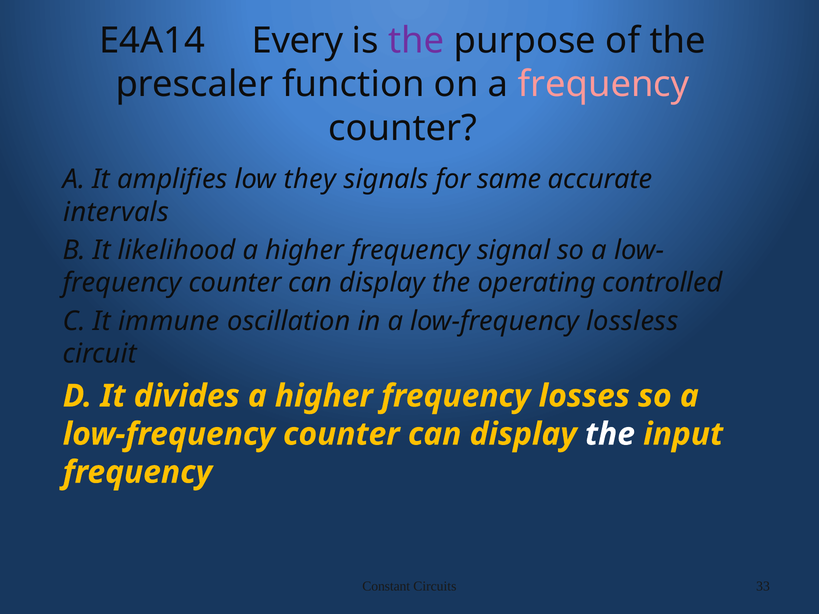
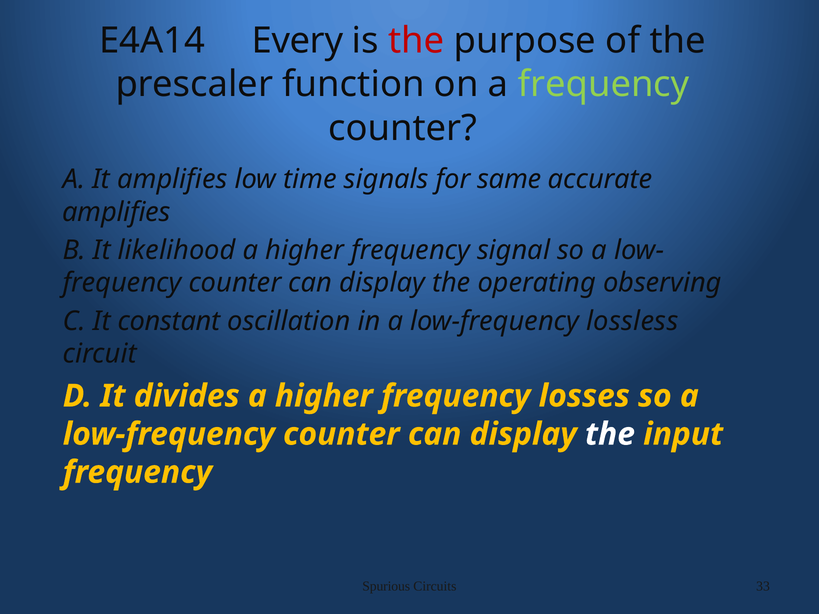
the at (416, 41) colour: purple -> red
frequency at (604, 84) colour: pink -> light green
they: they -> time
intervals at (116, 212): intervals -> amplifies
controlled: controlled -> observing
immune: immune -> constant
Constant: Constant -> Spurious
